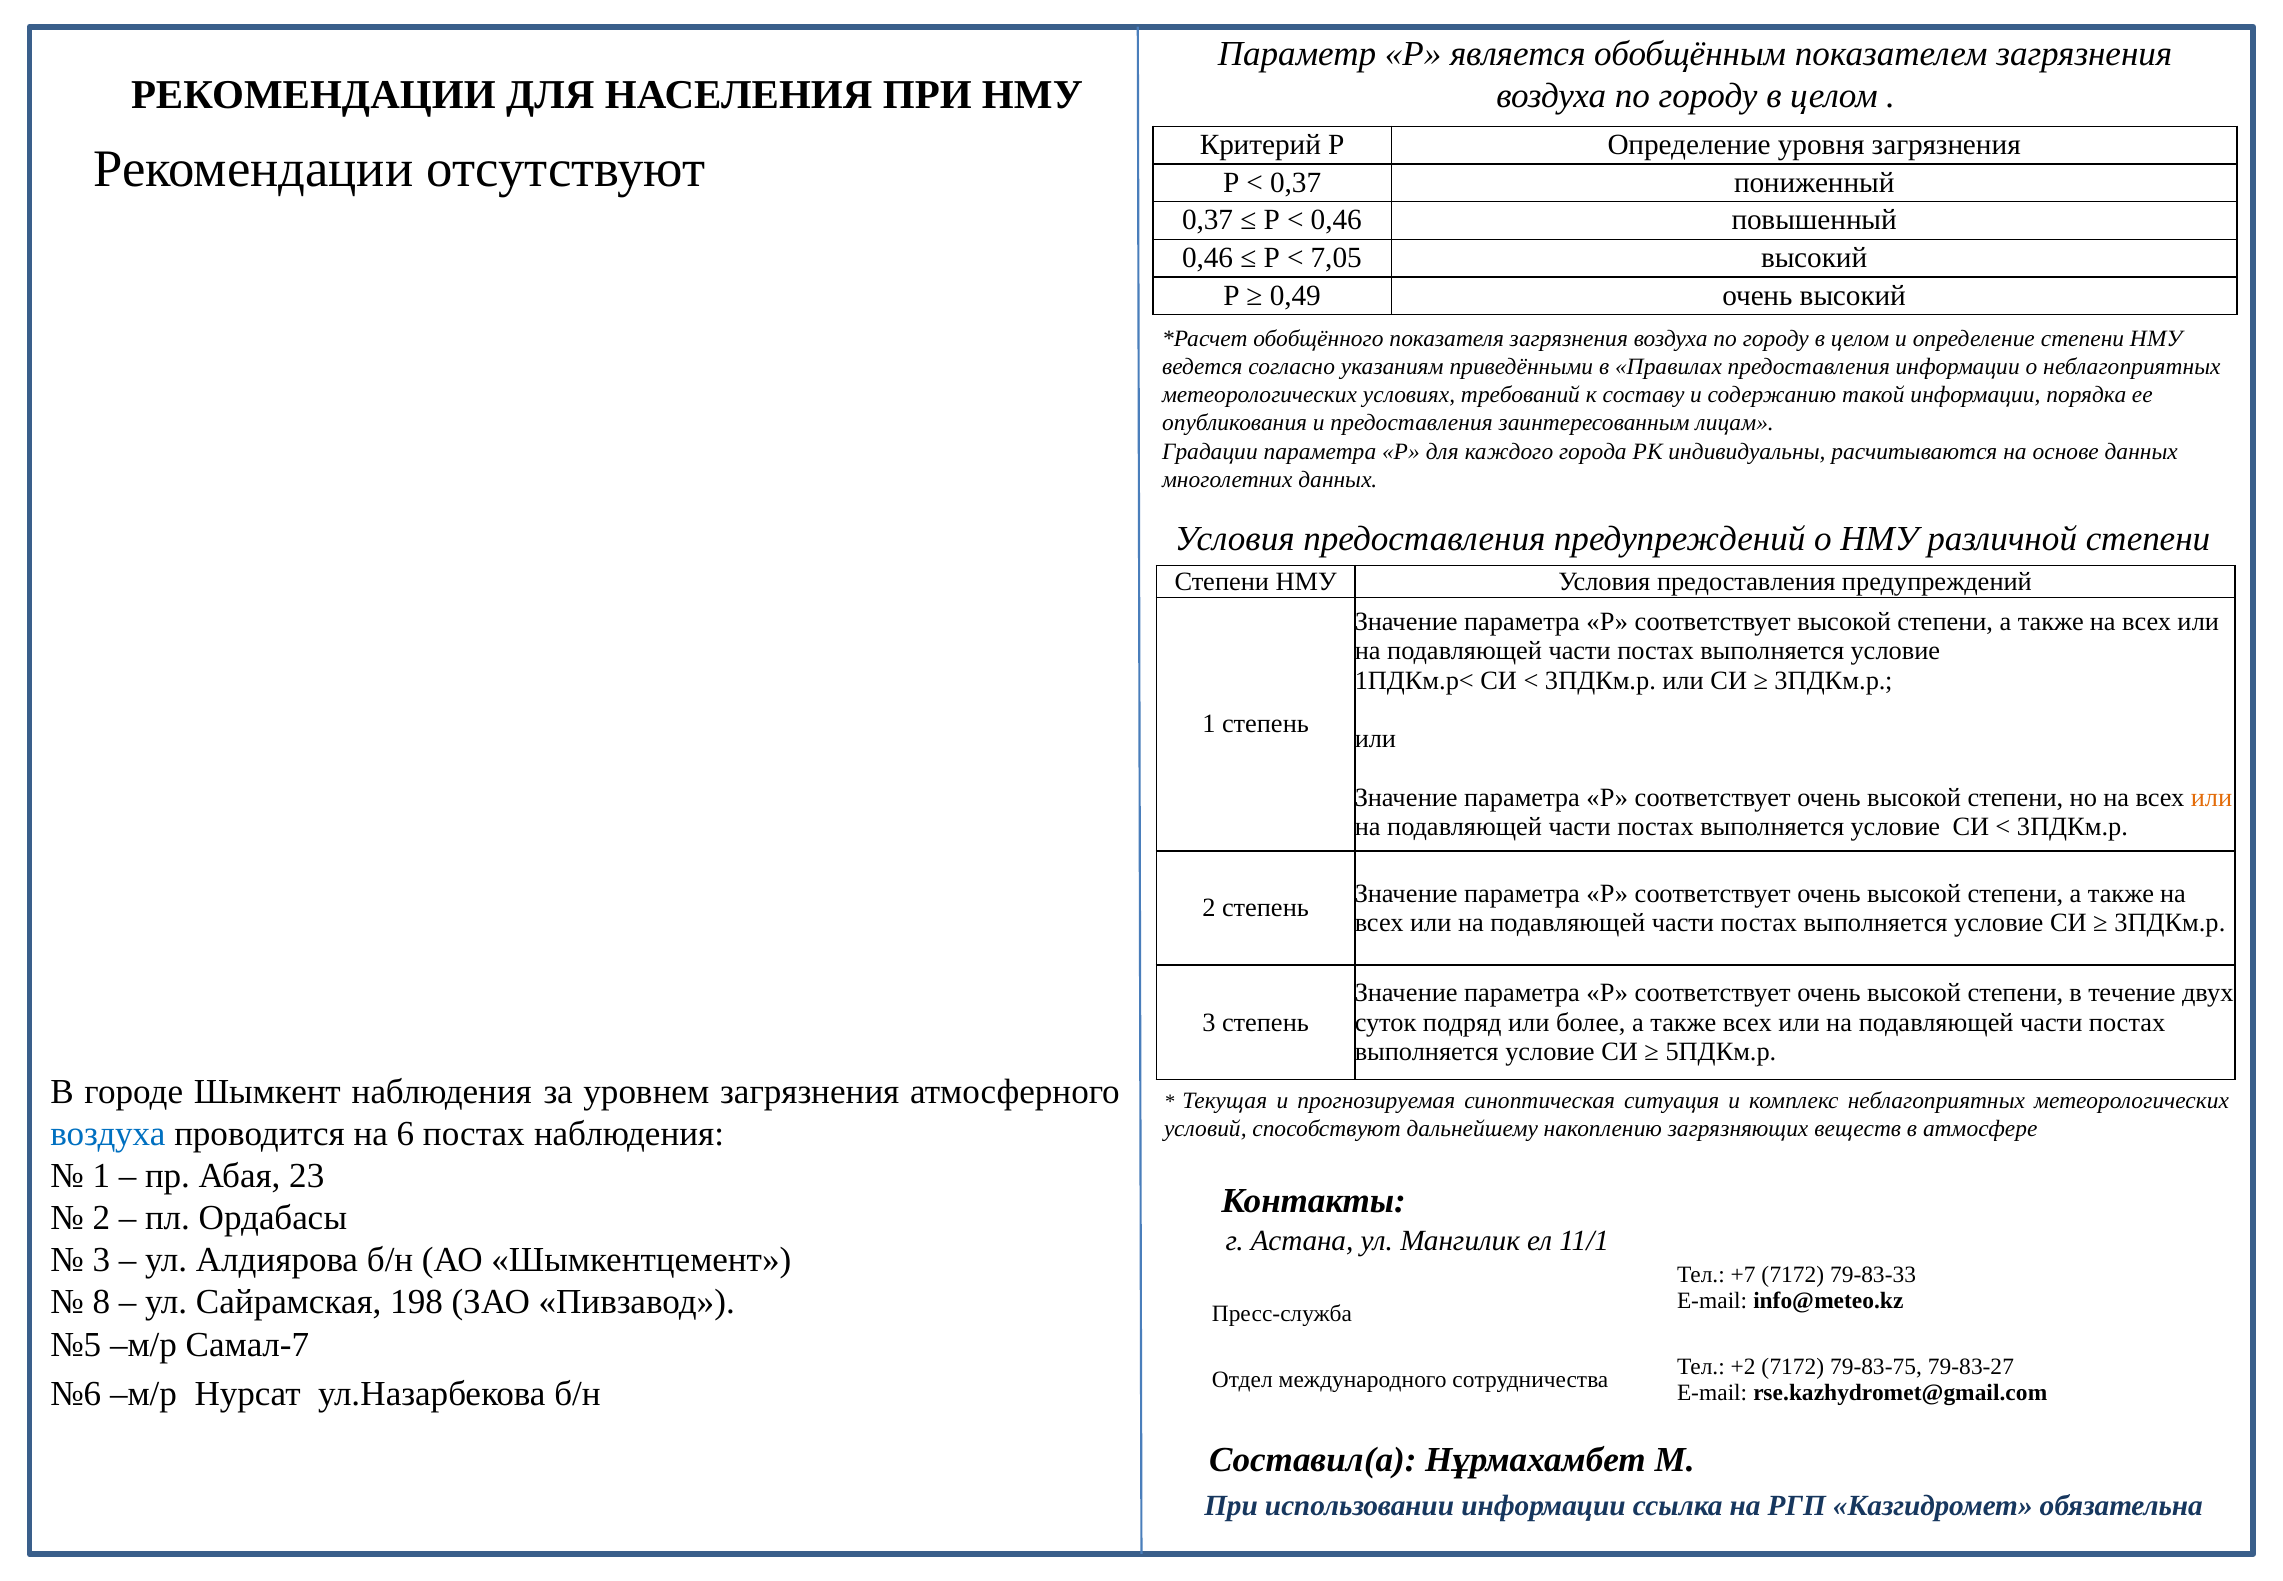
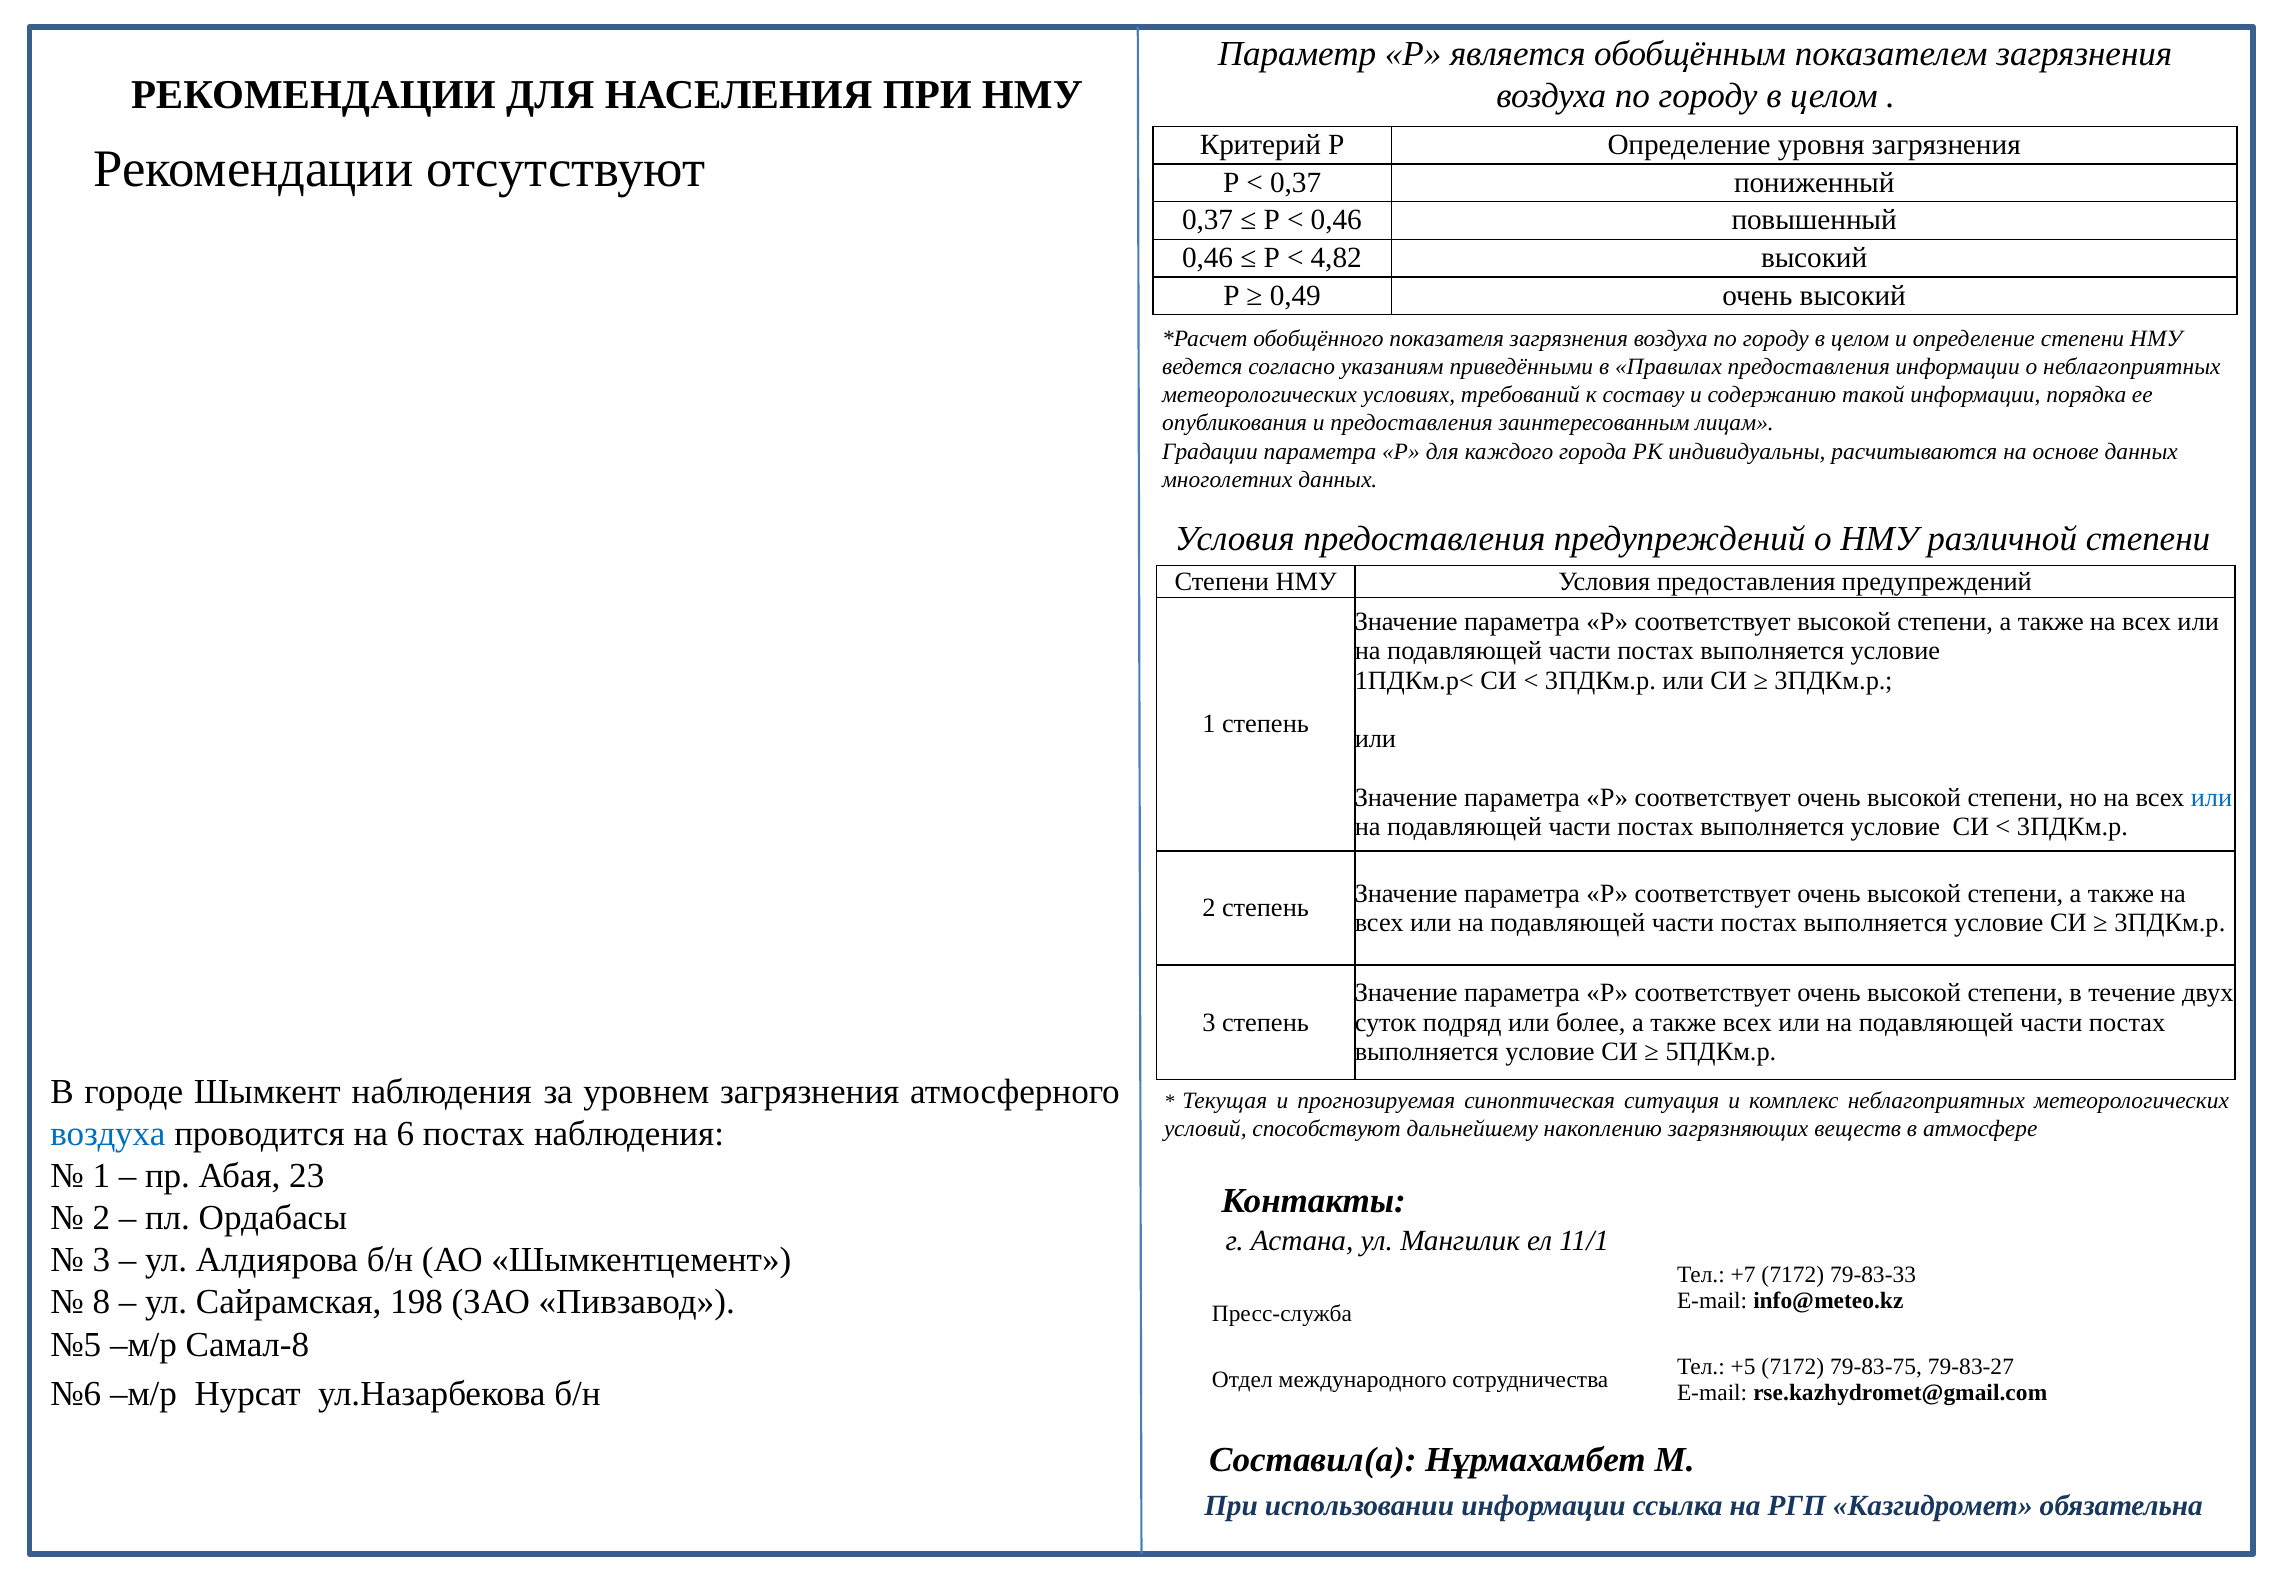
7,05: 7,05 -> 4,82
или at (2212, 797) colour: orange -> blue
Самал-7: Самал-7 -> Самал-8
+2: +2 -> +5
